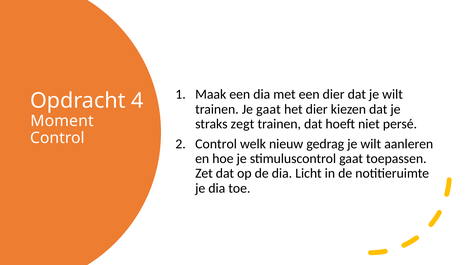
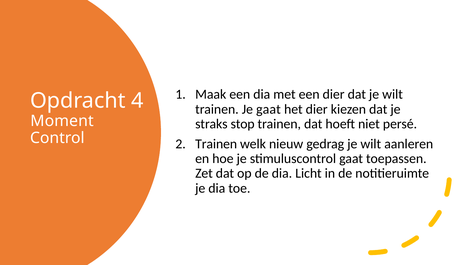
zegt: zegt -> stop
Control at (216, 144): Control -> Trainen
